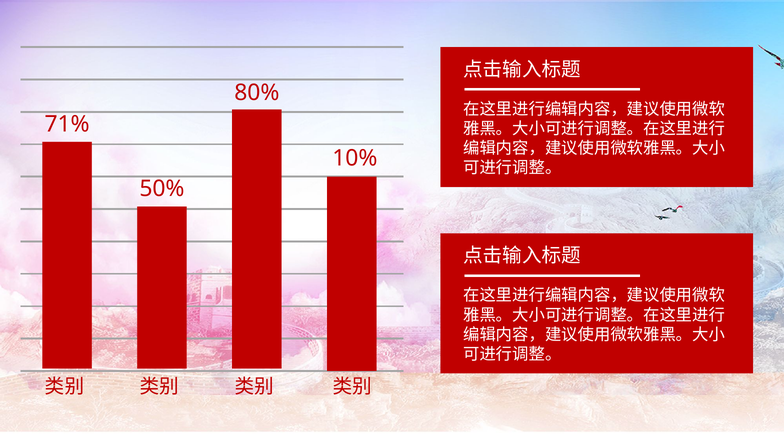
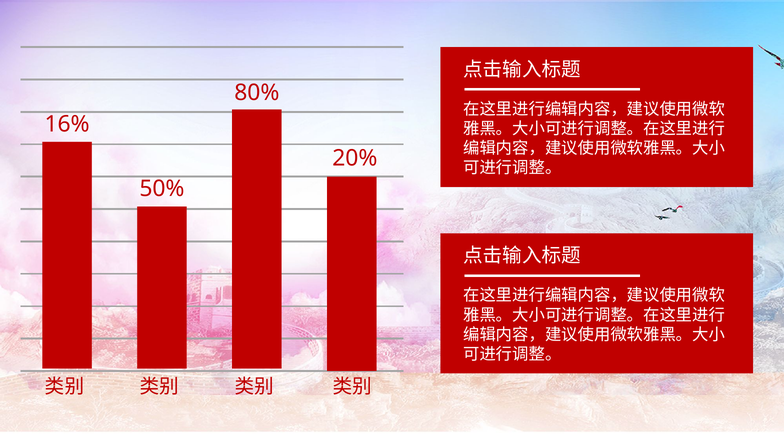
71%: 71% -> 16%
10%: 10% -> 20%
